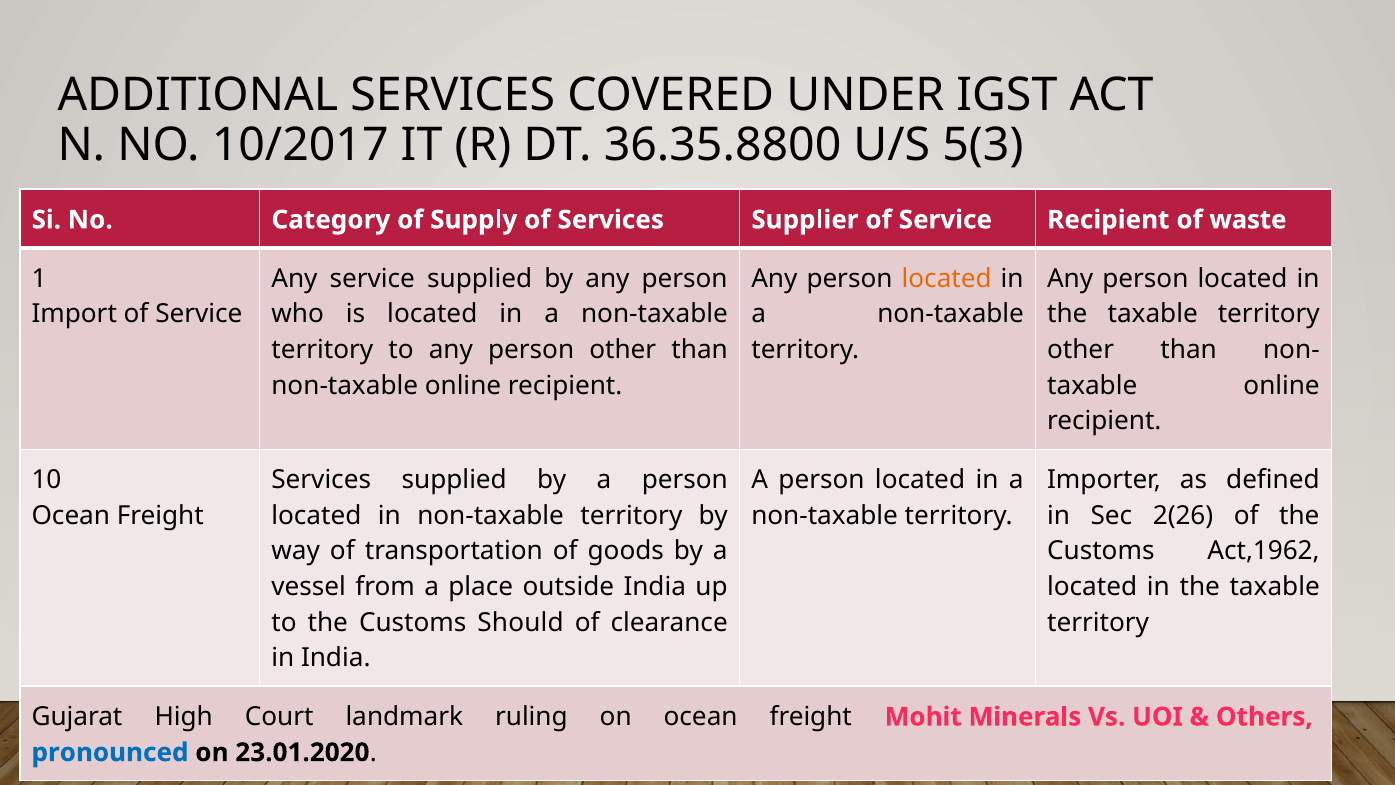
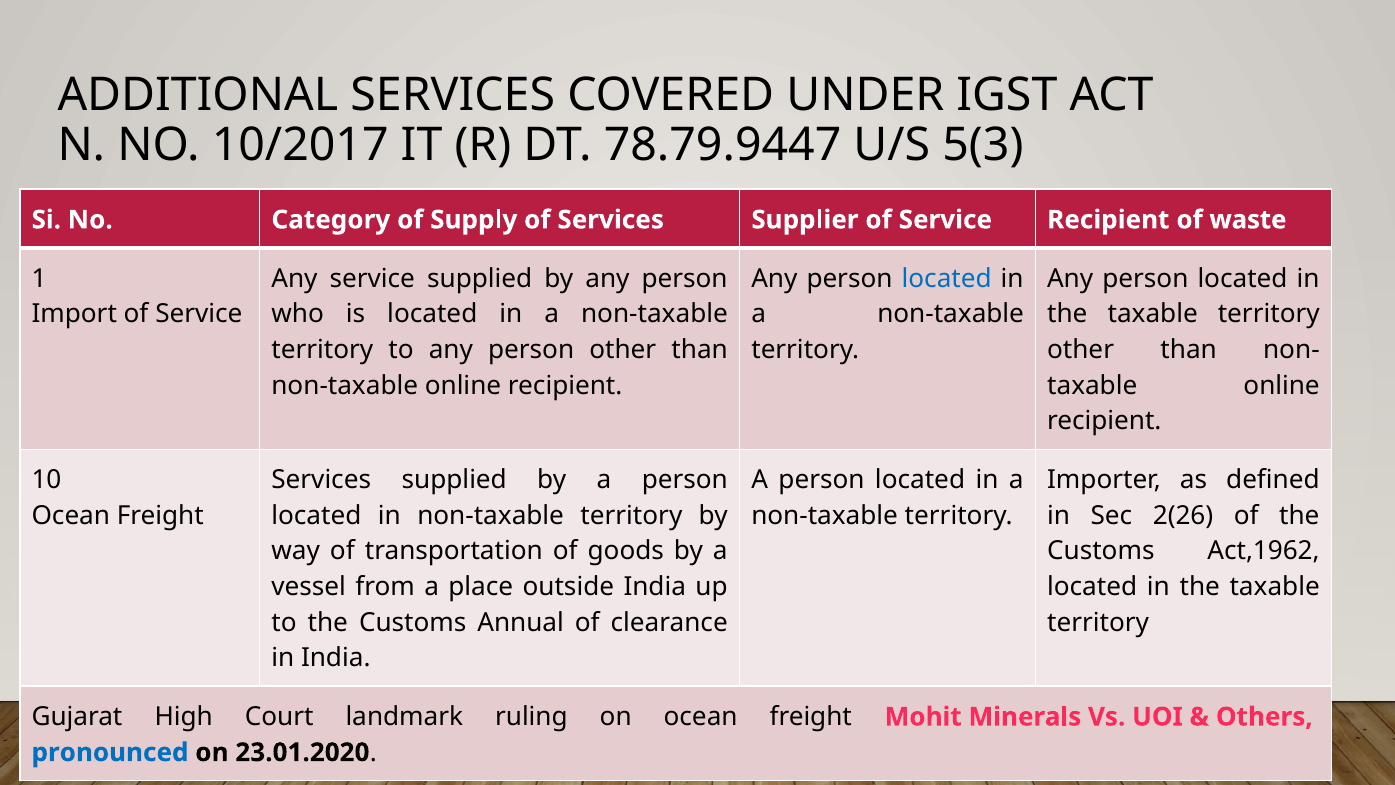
36.35.8800: 36.35.8800 -> 78.79.9447
located at (947, 279) colour: orange -> blue
Should: Should -> Annual
